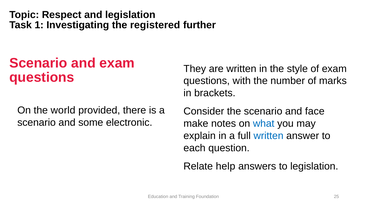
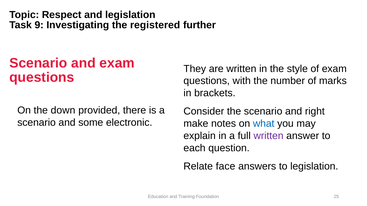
1: 1 -> 9
world: world -> down
face: face -> right
written at (269, 136) colour: blue -> purple
help: help -> face
